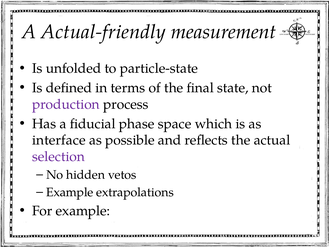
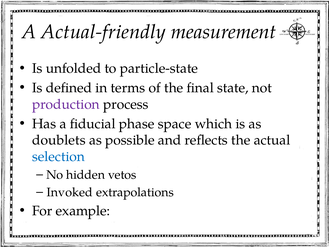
interface: interface -> doublets
selection colour: purple -> blue
Example at (70, 192): Example -> Invoked
